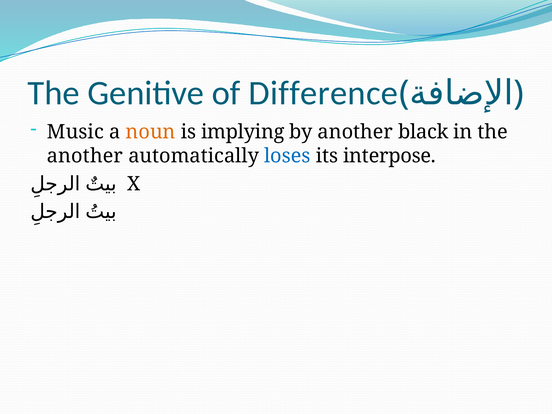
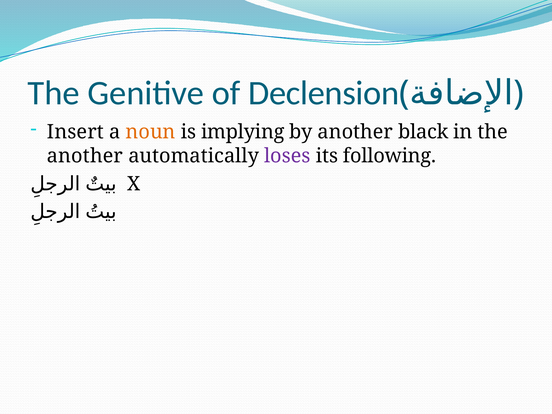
Difference: Difference -> Declension
Music: Music -> Insert
loses colour: blue -> purple
interpose: interpose -> following
